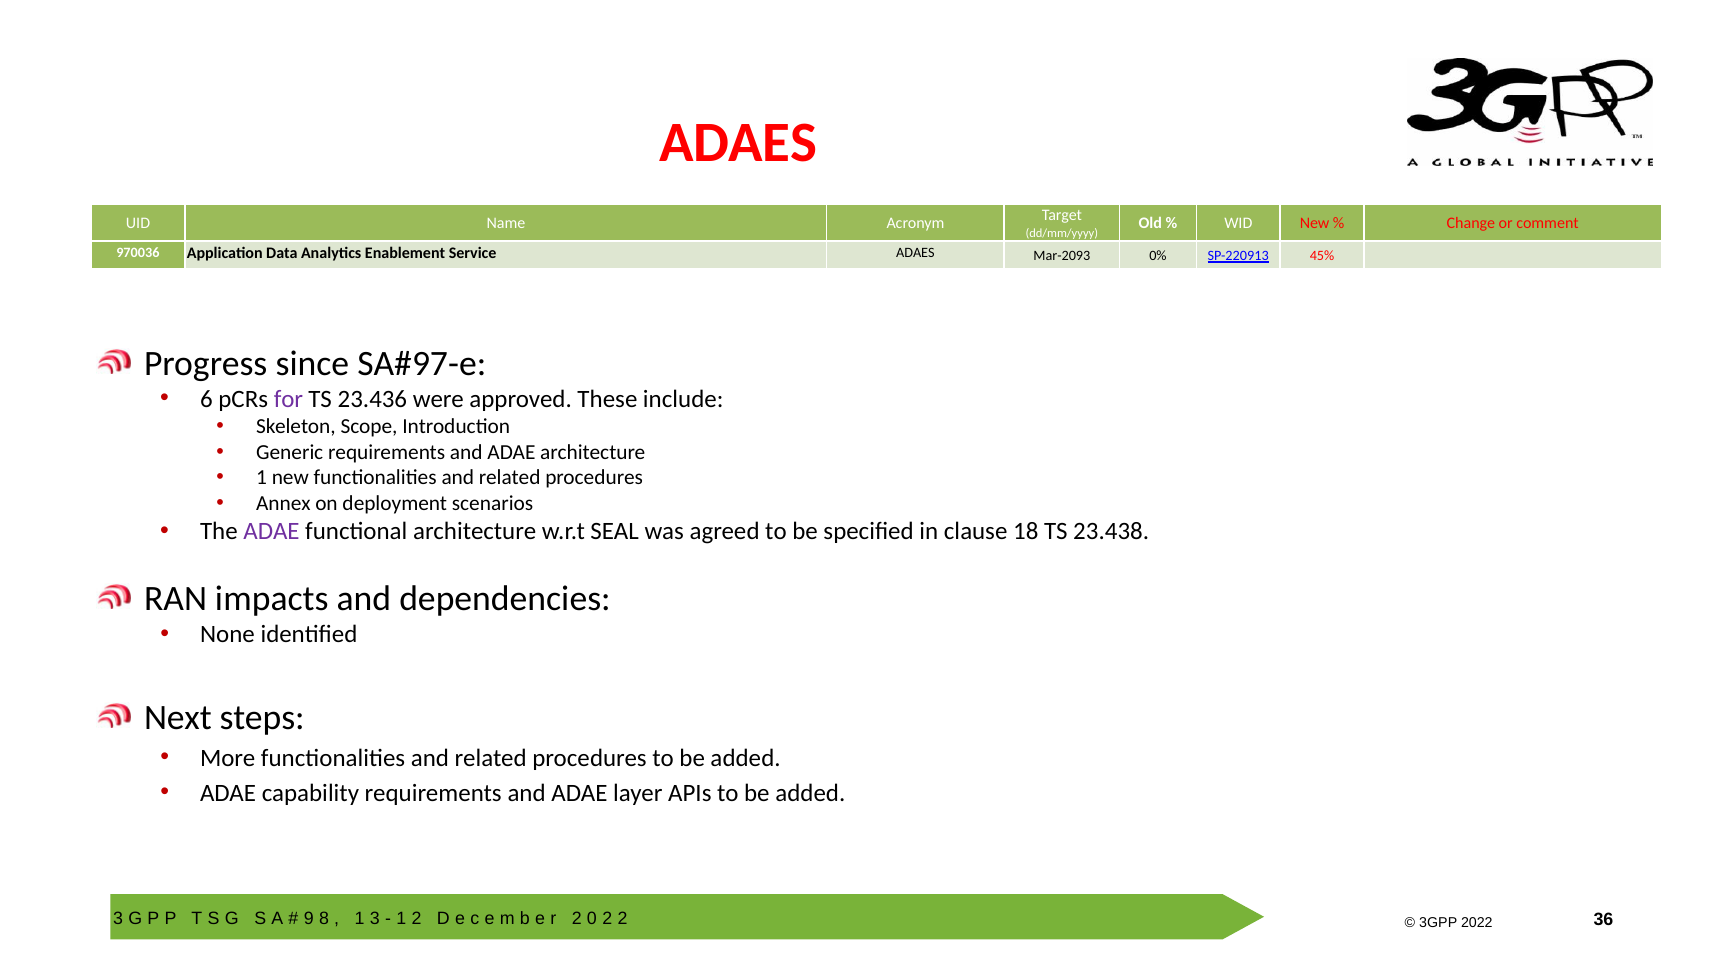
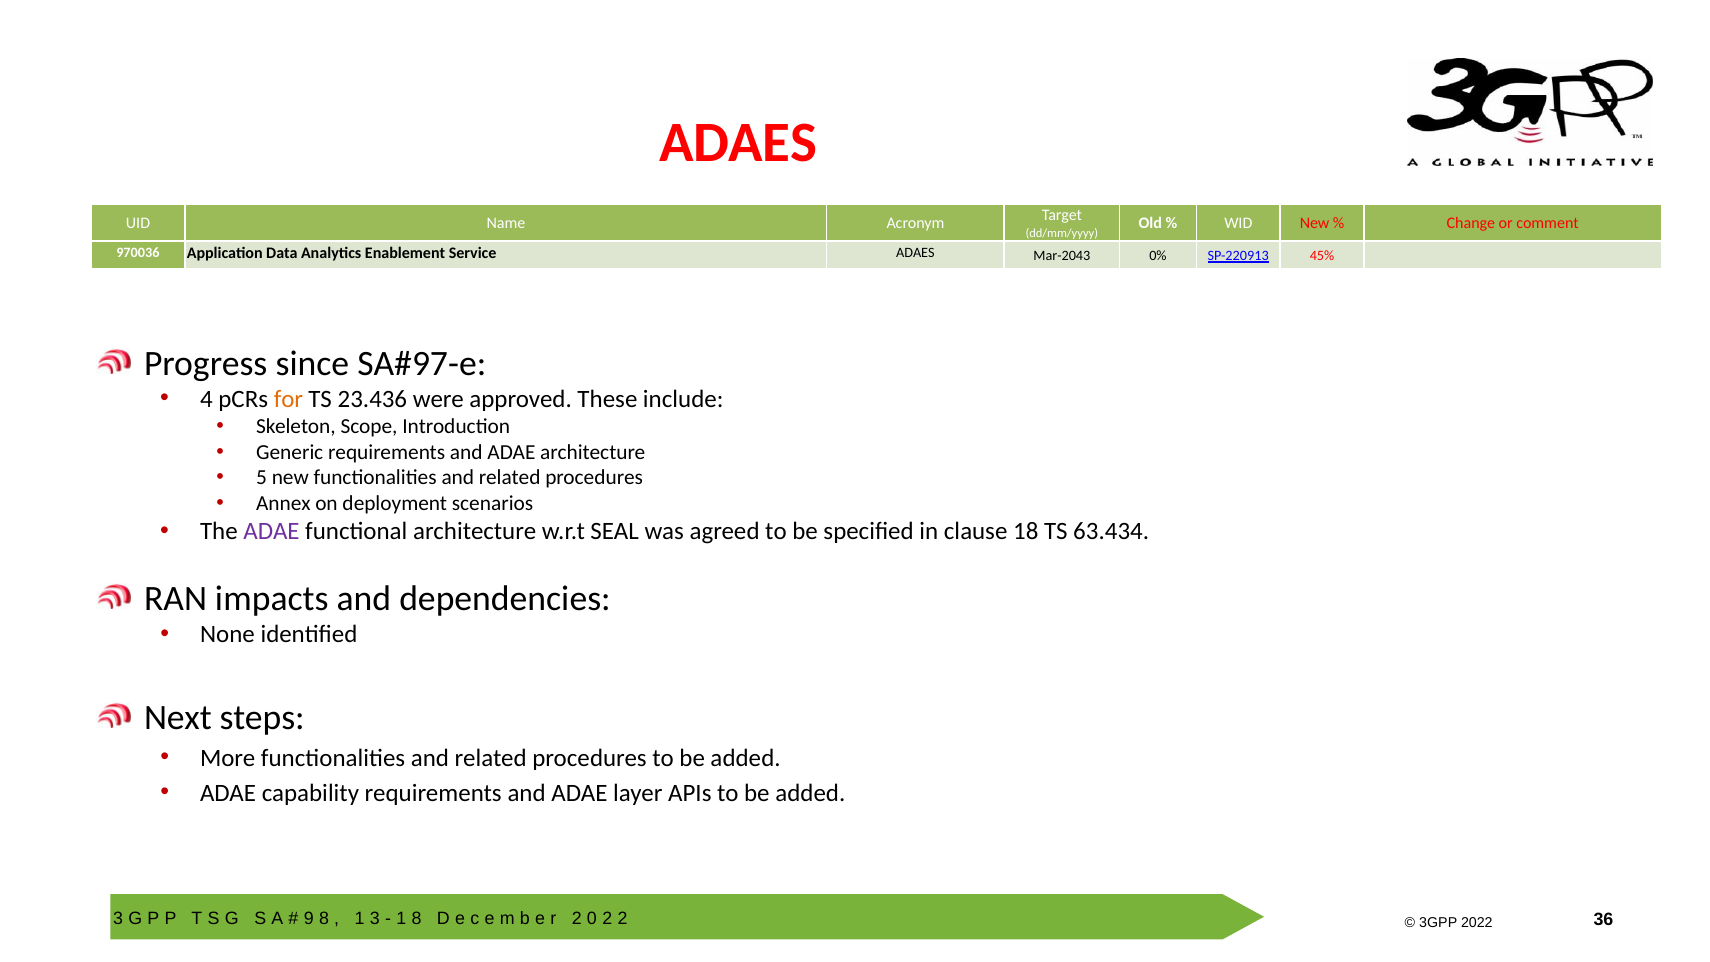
Mar-2093: Mar-2093 -> Mar-2043
6: 6 -> 4
for colour: purple -> orange
1 at (262, 478): 1 -> 5
23.438: 23.438 -> 63.434
2 at (416, 919): 2 -> 8
